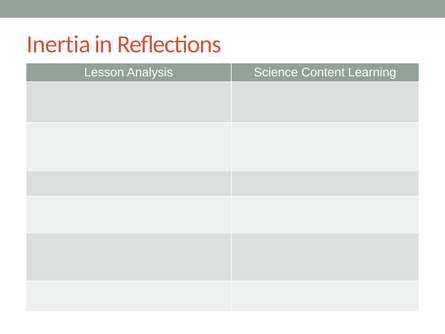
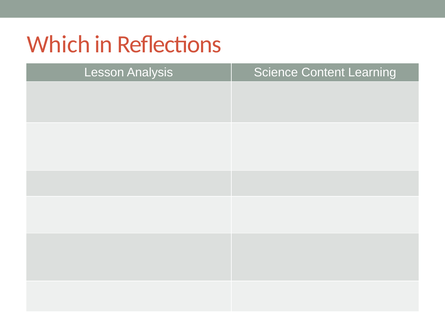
Inertia: Inertia -> Which
